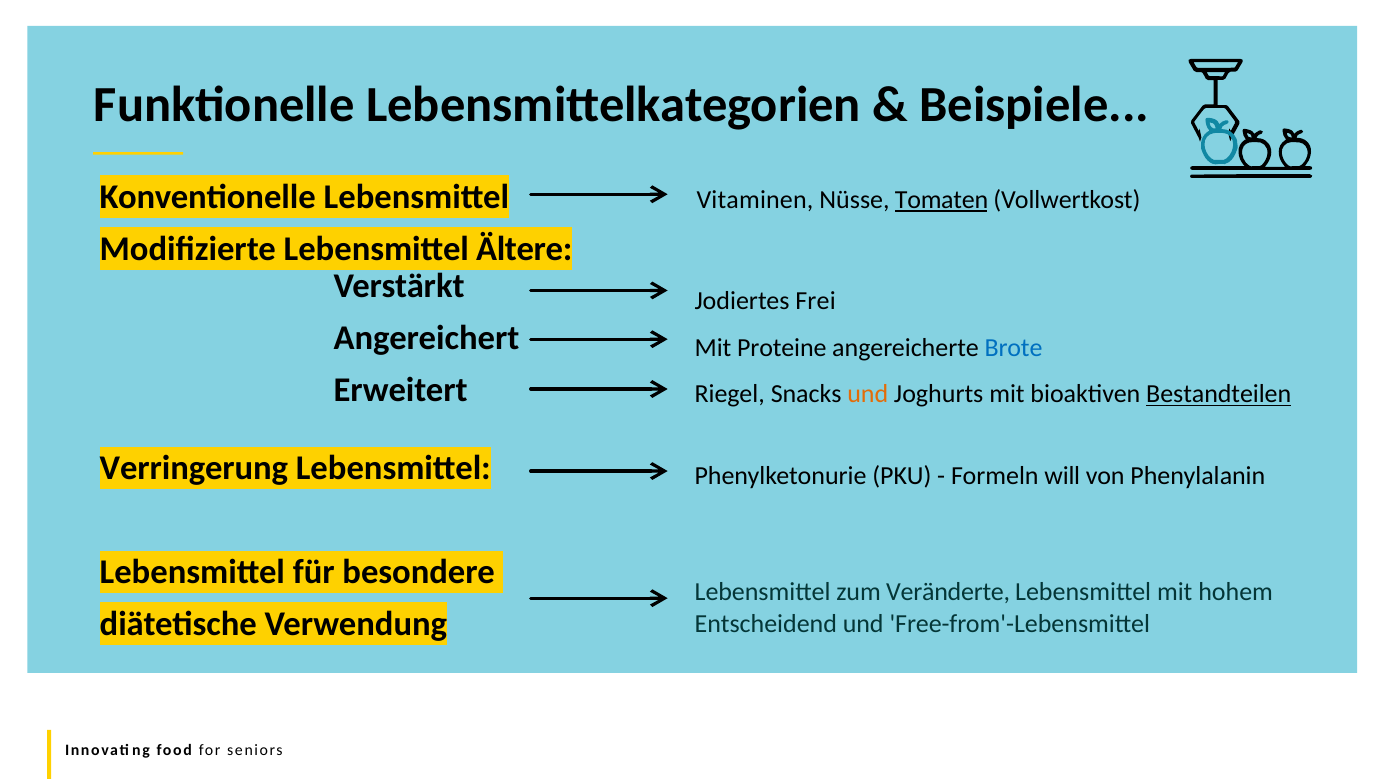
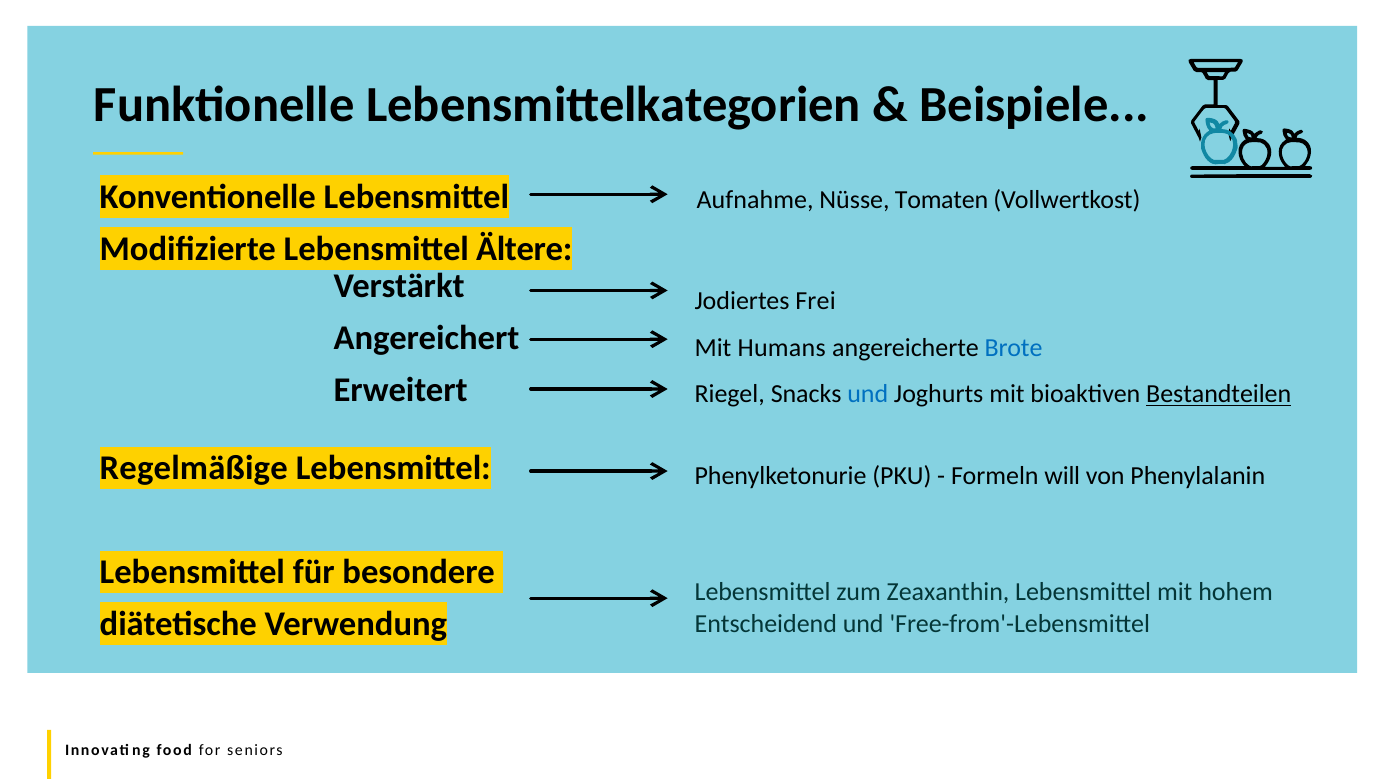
Vitaminen: Vitaminen -> Aufnahme
Tomaten underline: present -> none
Proteine: Proteine -> Humans
und at (868, 395) colour: orange -> blue
Verringerung: Verringerung -> Regelmäßige
Veränderte: Veränderte -> Zeaxanthin
